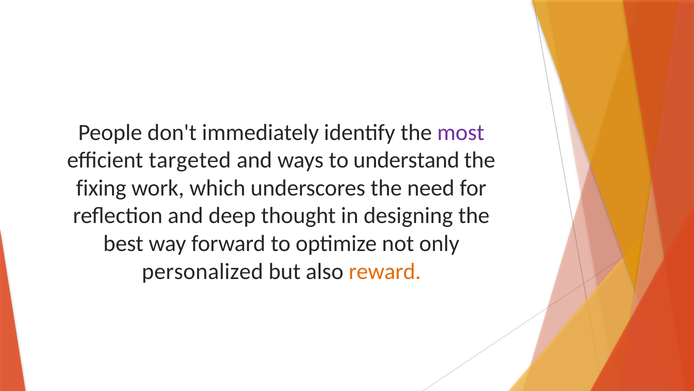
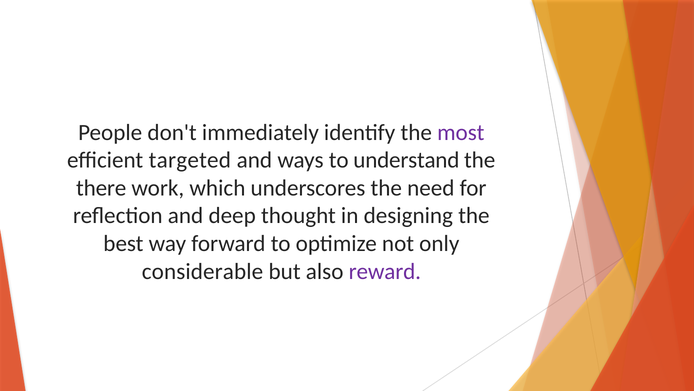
fixing: fixing -> there
personalized: personalized -> considerable
reward colour: orange -> purple
